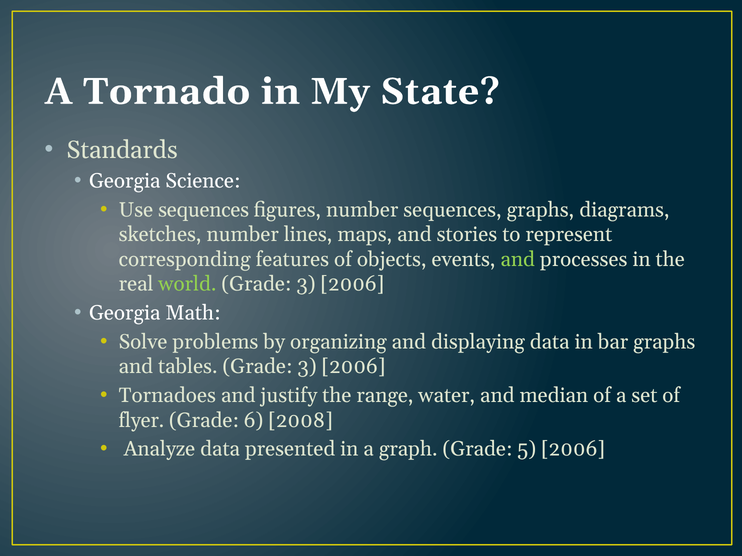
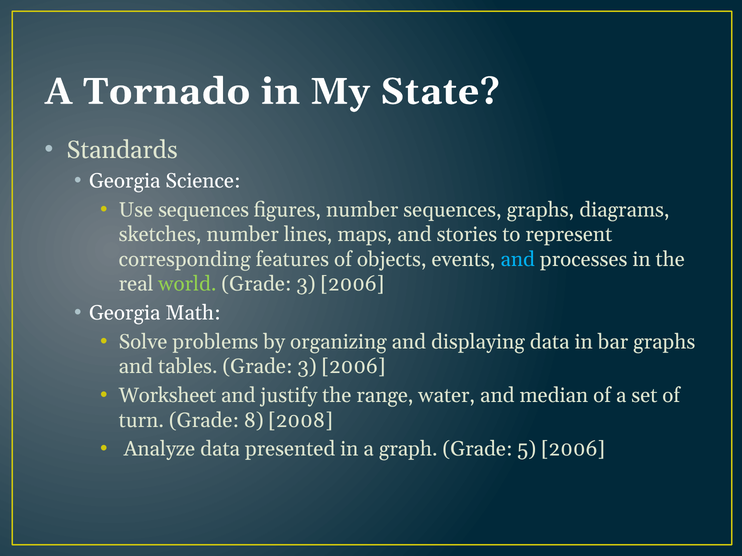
and at (518, 260) colour: light green -> light blue
Tornadoes: Tornadoes -> Worksheet
flyer: flyer -> turn
6: 6 -> 8
